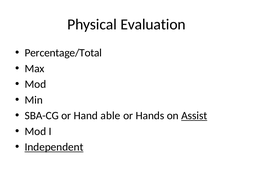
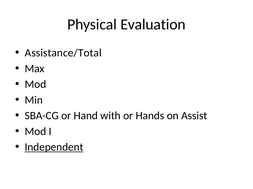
Percentage/Total: Percentage/Total -> Assistance/Total
able: able -> with
Assist underline: present -> none
